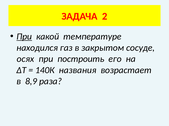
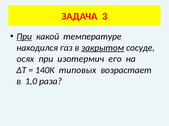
2: 2 -> 3
закрытом underline: none -> present
построить: построить -> изотермич
названия: названия -> типовых
8,9: 8,9 -> 1,0
